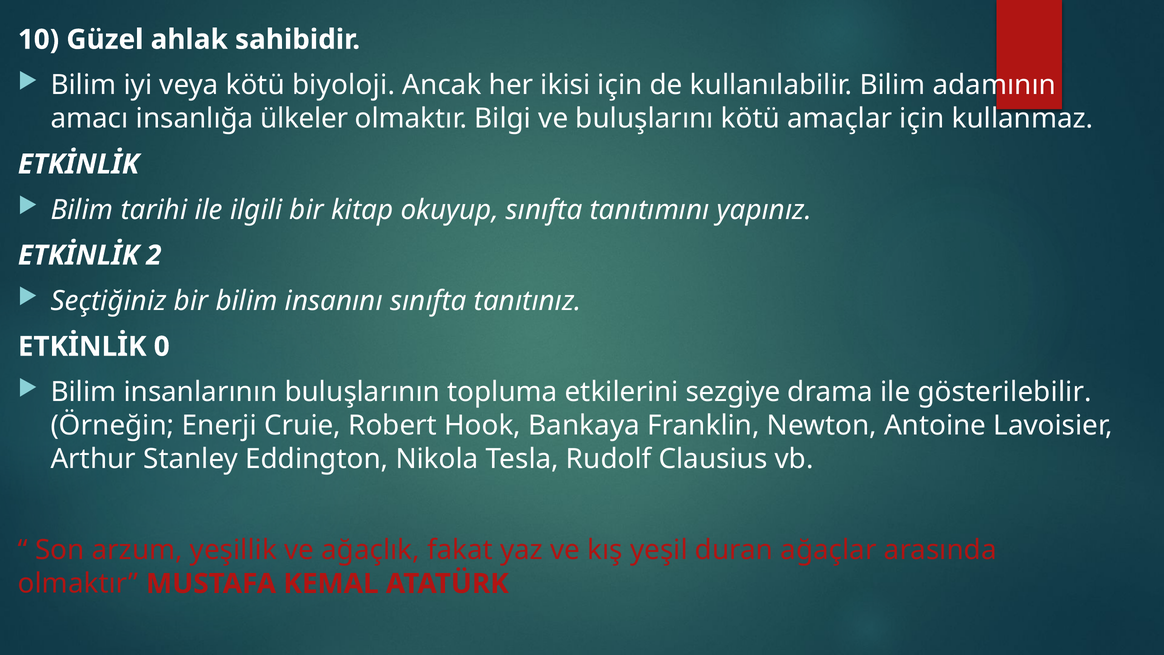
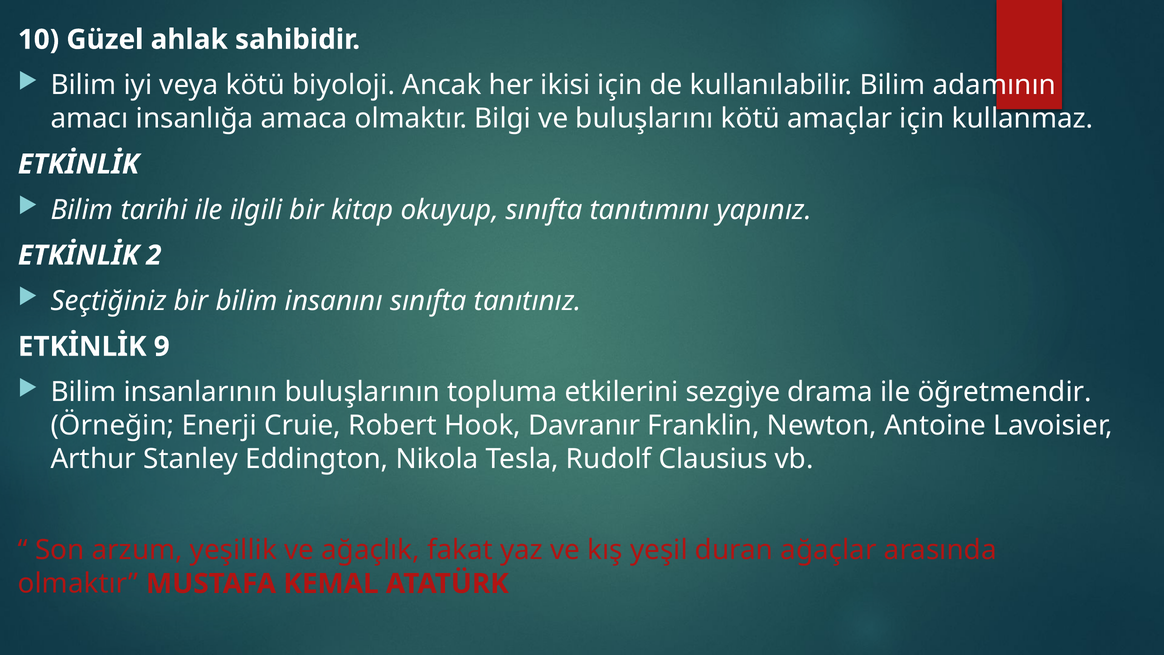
ülkeler: ülkeler -> amaca
0: 0 -> 9
gösterilebilir: gösterilebilir -> öğretmendir
Bankaya: Bankaya -> Davranır
